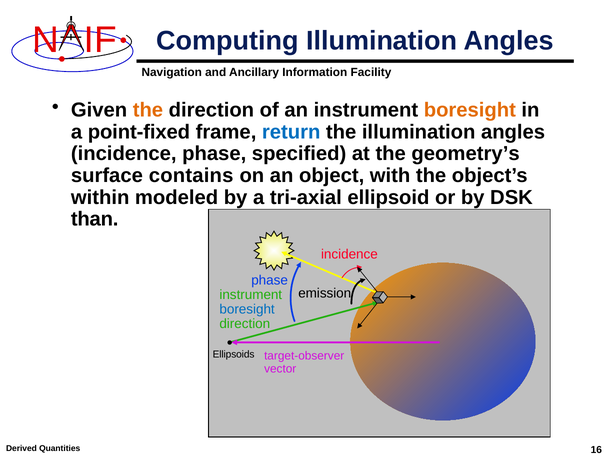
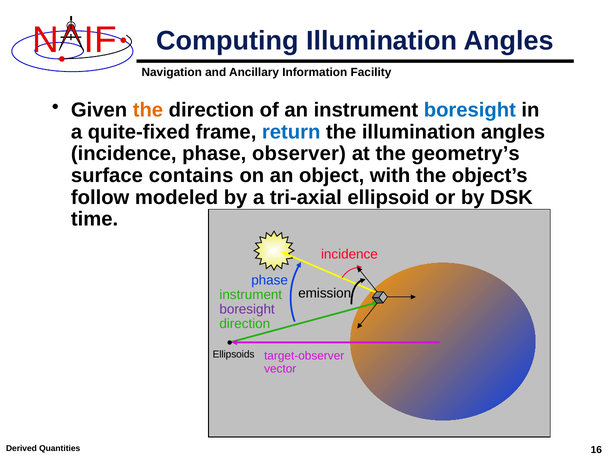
boresight at (470, 110) colour: orange -> blue
point-fixed: point-fixed -> quite-fixed
specified: specified -> observer
within: within -> follow
than: than -> time
boresight at (247, 309) colour: blue -> purple
